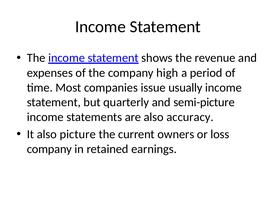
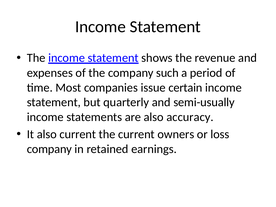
high: high -> such
usually: usually -> certain
semi-picture: semi-picture -> semi-usually
also picture: picture -> current
